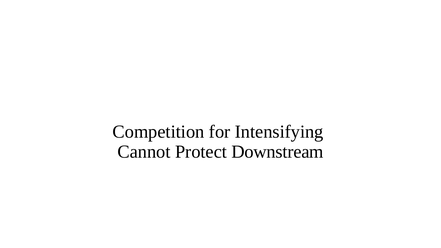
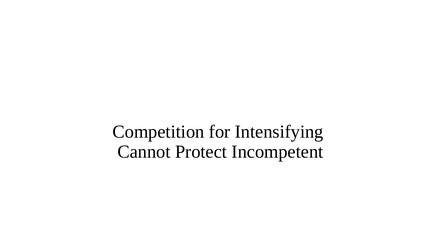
Downstream: Downstream -> Incompetent
